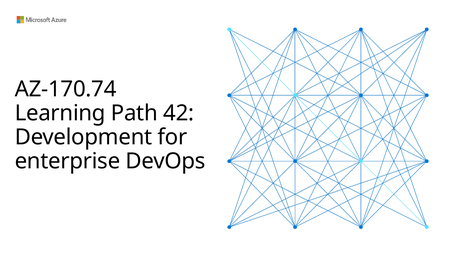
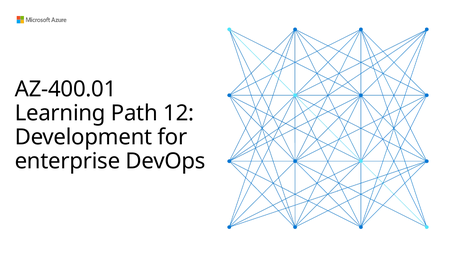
AZ-170.74: AZ-170.74 -> AZ-400.01
42: 42 -> 12
